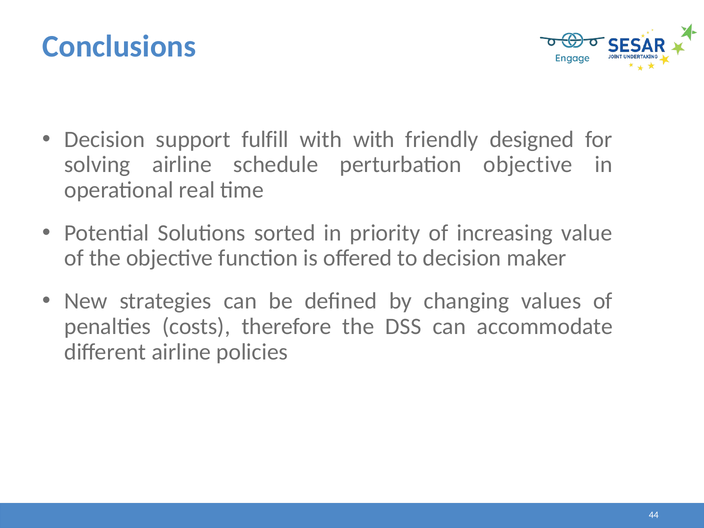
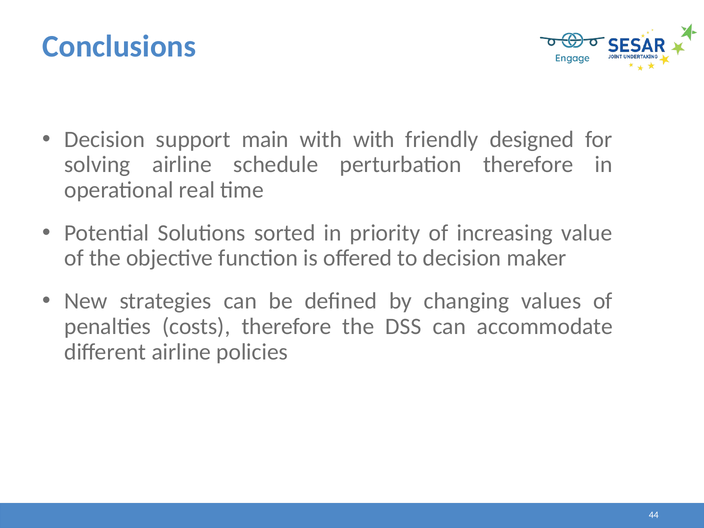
fulfill: fulfill -> main
perturbation objective: objective -> therefore
